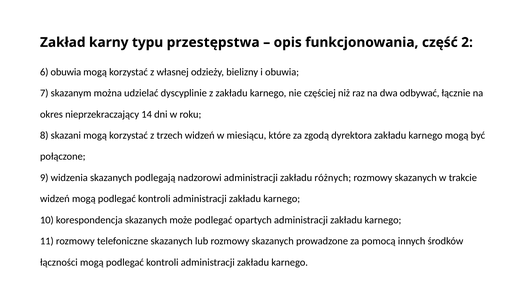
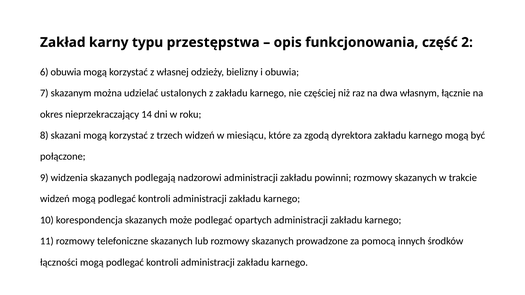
dyscyplinie: dyscyplinie -> ustalonych
odbywać: odbywać -> własnym
różnych: różnych -> powinni
